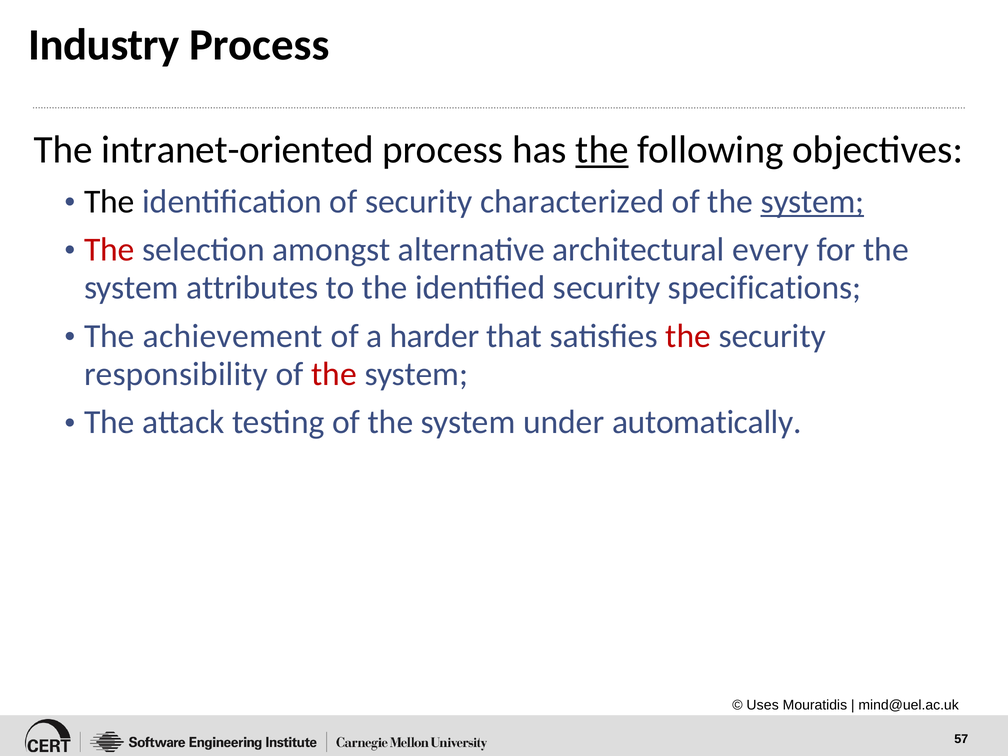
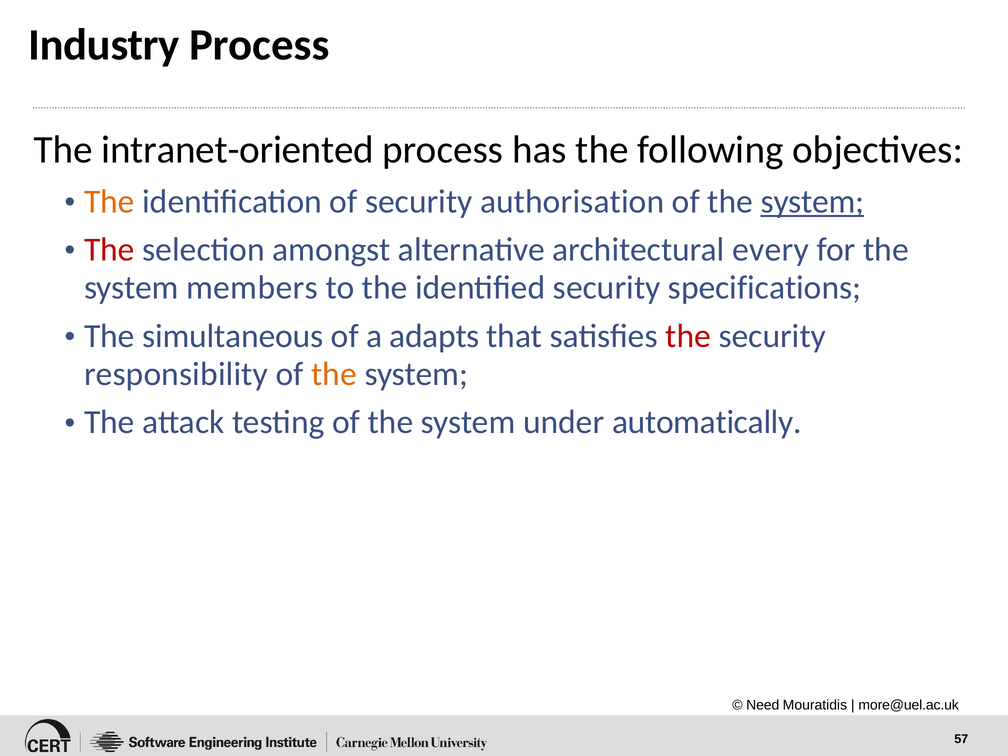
the at (602, 150) underline: present -> none
The at (109, 201) colour: black -> orange
characterized: characterized -> authorisation
attributes: attributes -> members
achievement: achievement -> simultaneous
harder: harder -> adapts
the at (334, 374) colour: red -> orange
Uses: Uses -> Need
mind@uel.ac.uk: mind@uel.ac.uk -> more@uel.ac.uk
